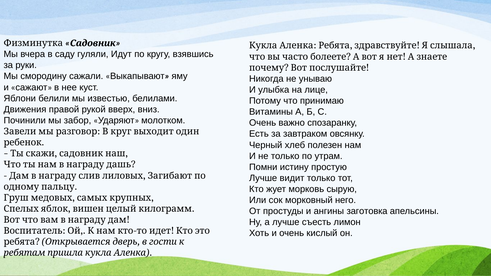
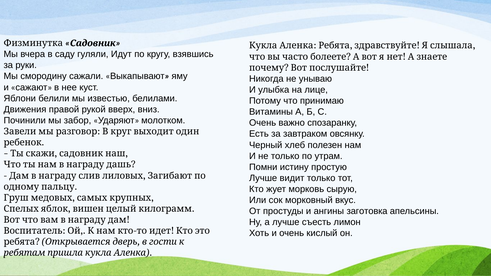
него: него -> вкус
